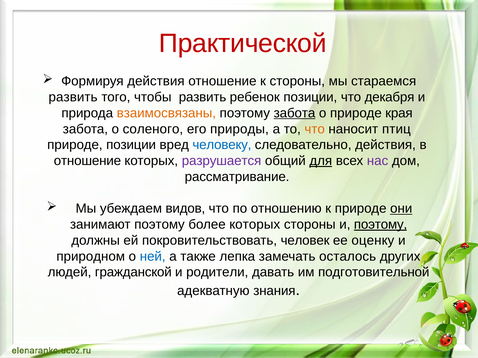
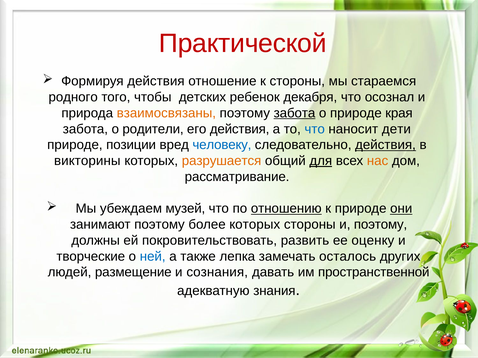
развить at (73, 97): развить -> родного
чтобы развить: развить -> детских
ребенок позиции: позиции -> декабря
декабря: декабря -> осознал
соленого: соленого -> родители
его природы: природы -> действия
что at (315, 129) colour: orange -> blue
птиц: птиц -> дети
действия at (385, 145) underline: none -> present
отношение at (87, 161): отношение -> викторины
разрушается colour: purple -> orange
нас colour: purple -> orange
видов: видов -> музей
отношению underline: none -> present
поэтому at (381, 225) underline: present -> none
человек: человек -> развить
природном: природном -> творческие
гражданской: гражданской -> размещение
родители: родители -> сознания
подготовительной: подготовительной -> пространственной
